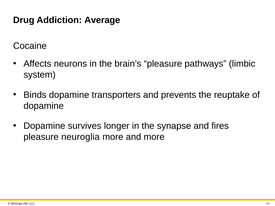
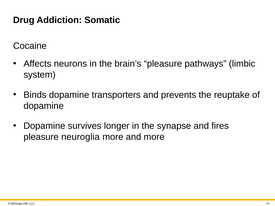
Average: Average -> Somatic
